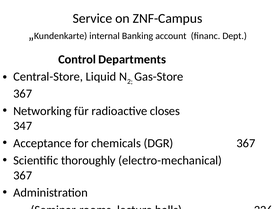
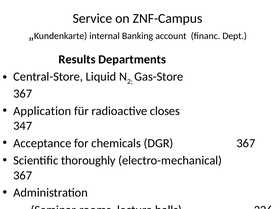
Control: Control -> Results
Networking: Networking -> Application
